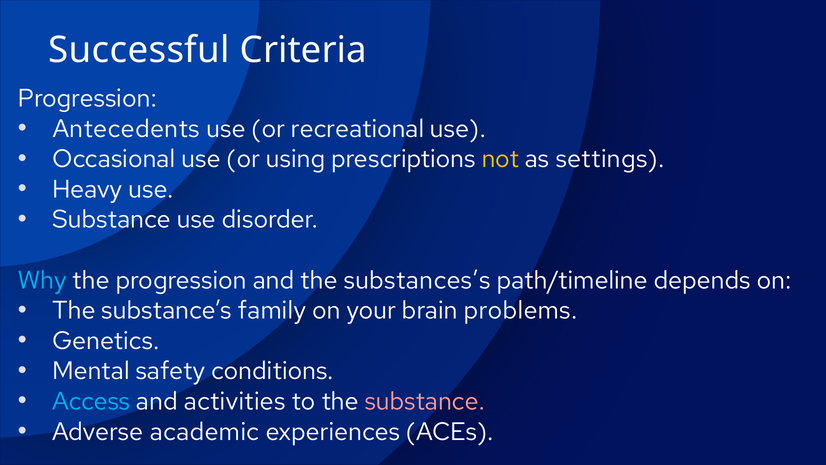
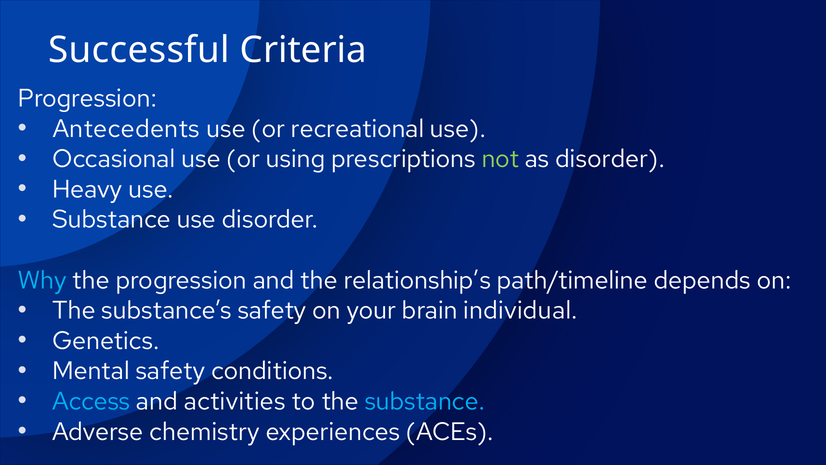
not colour: yellow -> light green
as settings: settings -> disorder
substances’s: substances’s -> relationship’s
substance’s family: family -> safety
problems: problems -> individual
substance at (425, 401) colour: pink -> light blue
academic: academic -> chemistry
